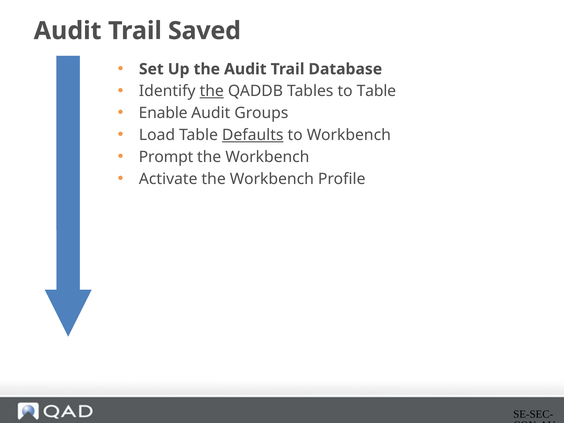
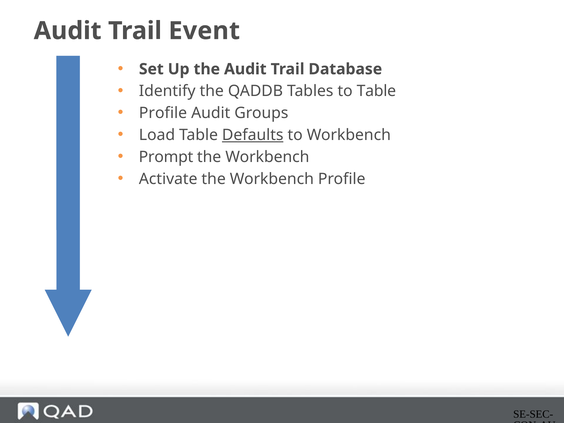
Saved: Saved -> Event
the at (212, 91) underline: present -> none
Enable at (163, 113): Enable -> Profile
